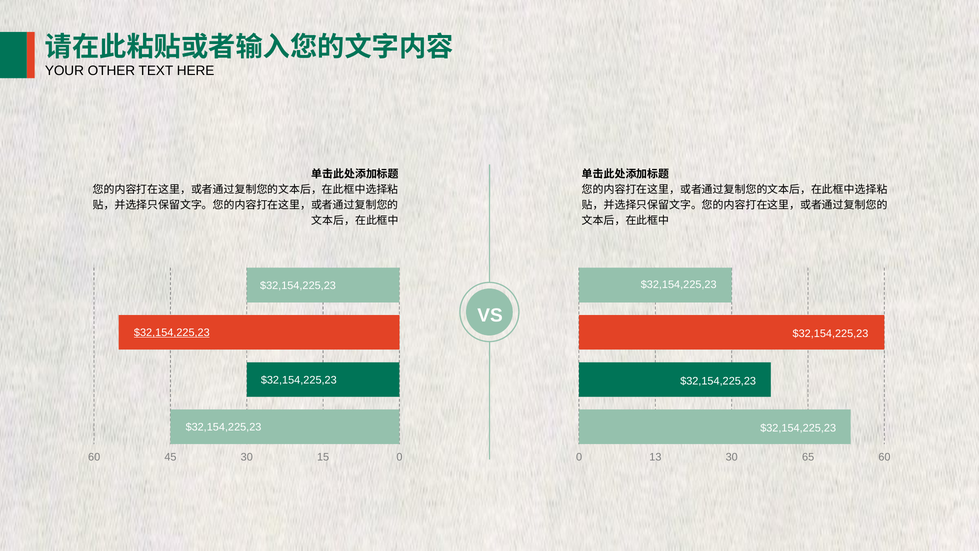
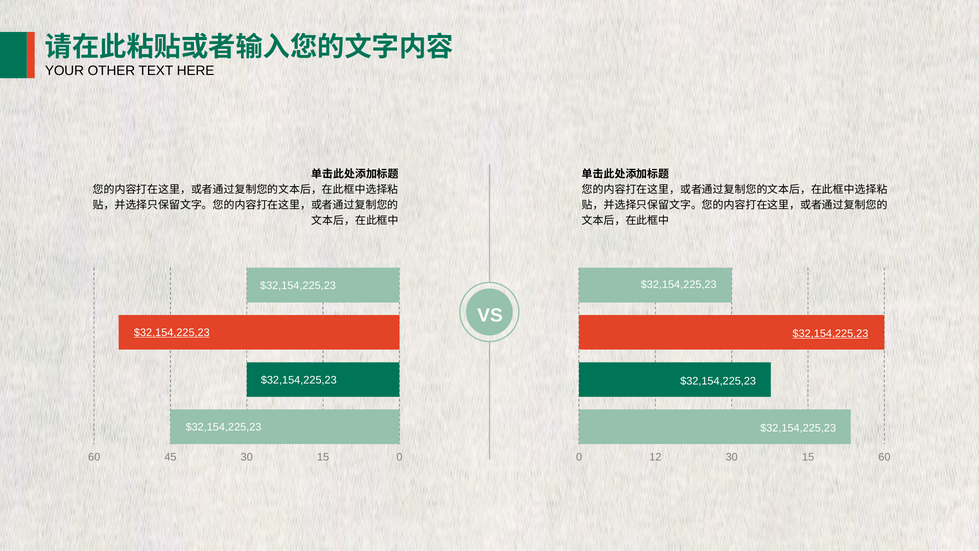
$32,154,225,23 at (830, 333) underline: none -> present
13: 13 -> 12
65 at (808, 457): 65 -> 15
